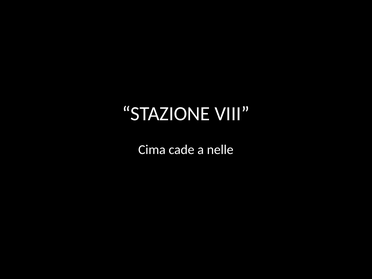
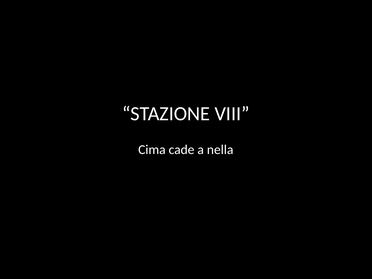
nelle: nelle -> nella
